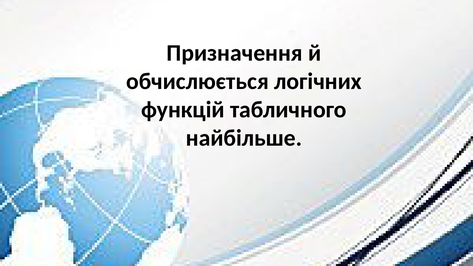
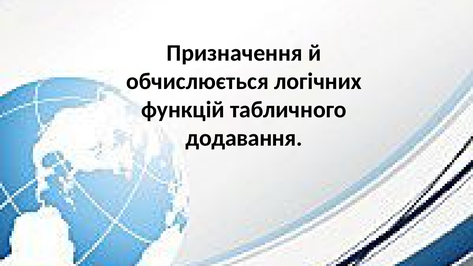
найбільше: найбільше -> додавання
